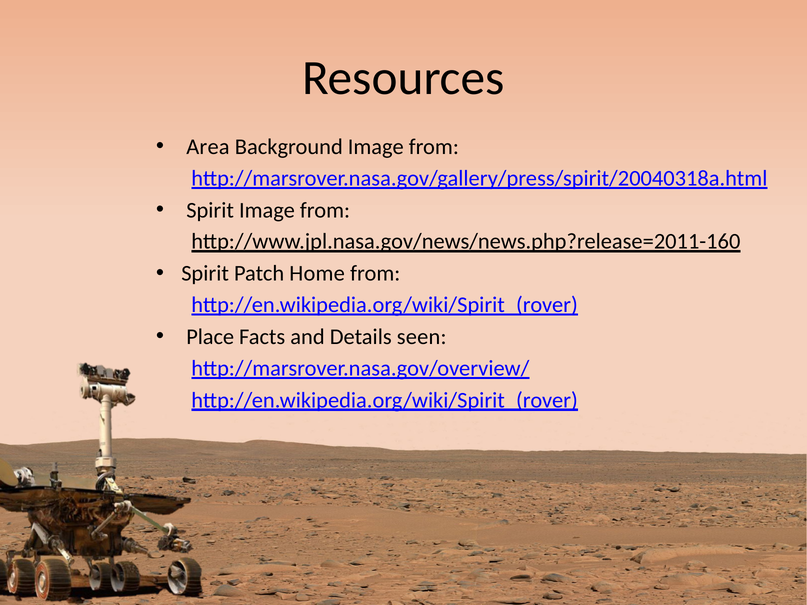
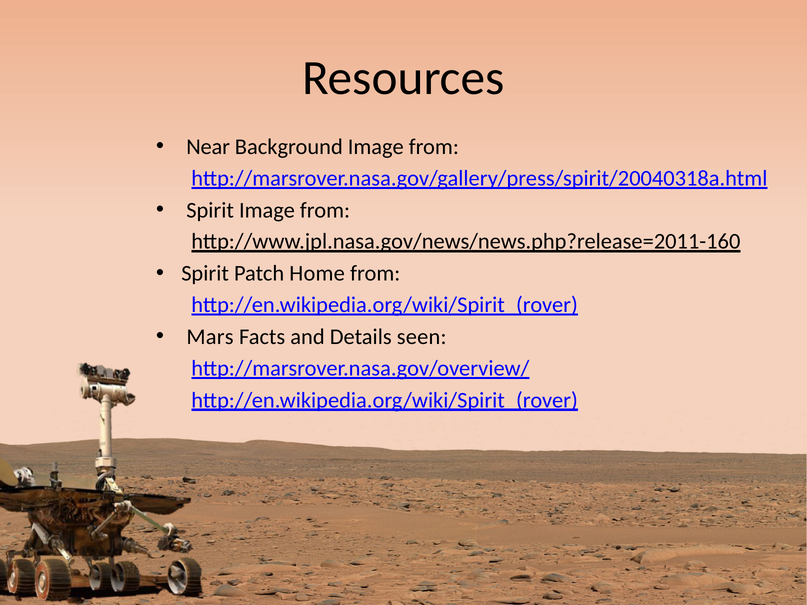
Area: Area -> Near
Place: Place -> Mars
